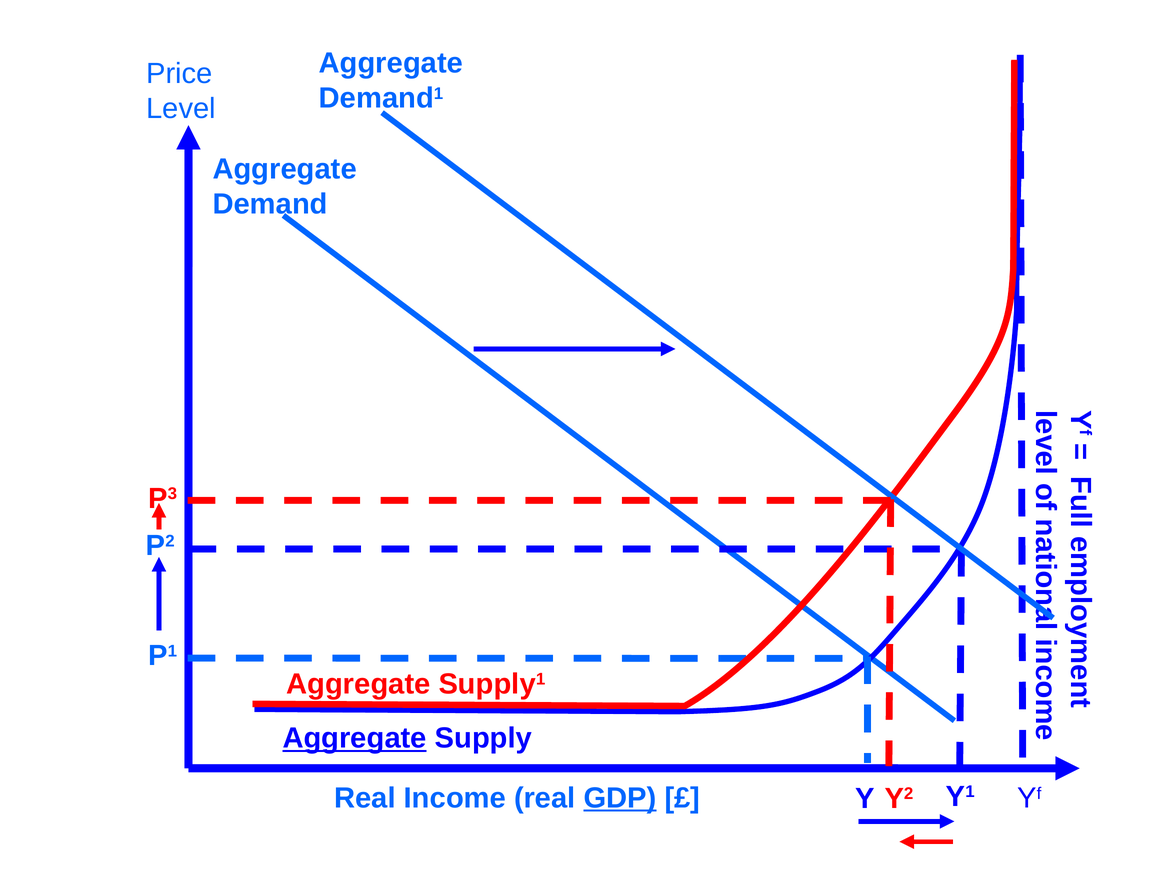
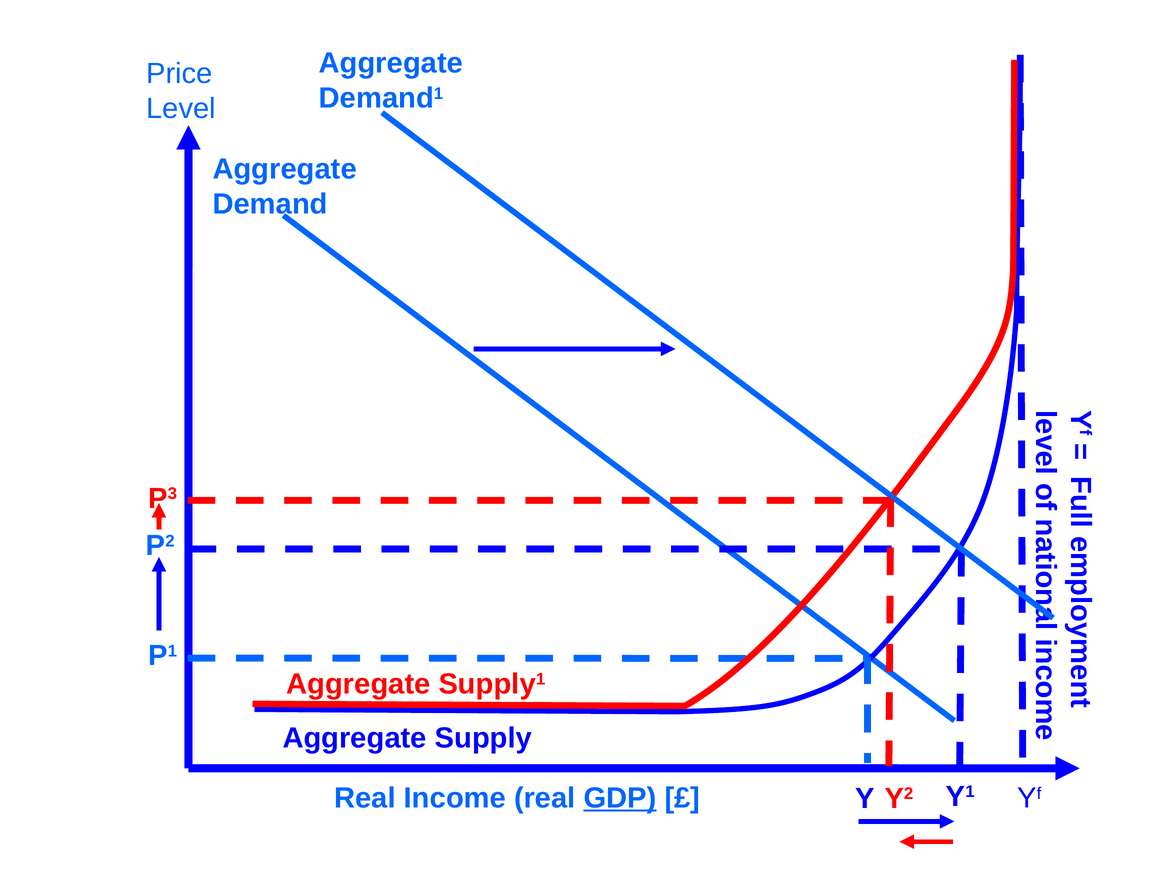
Aggregate at (355, 739) underline: present -> none
